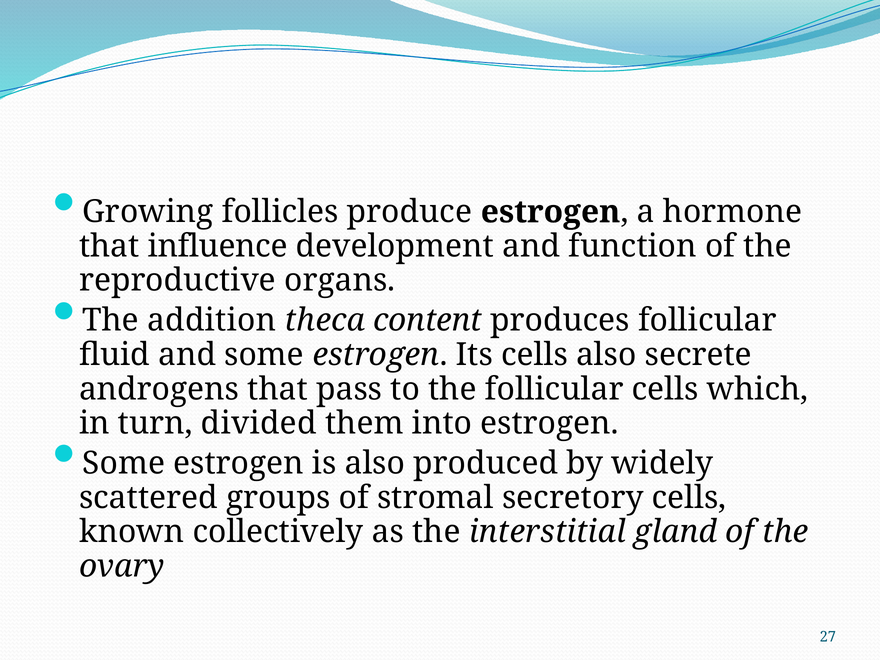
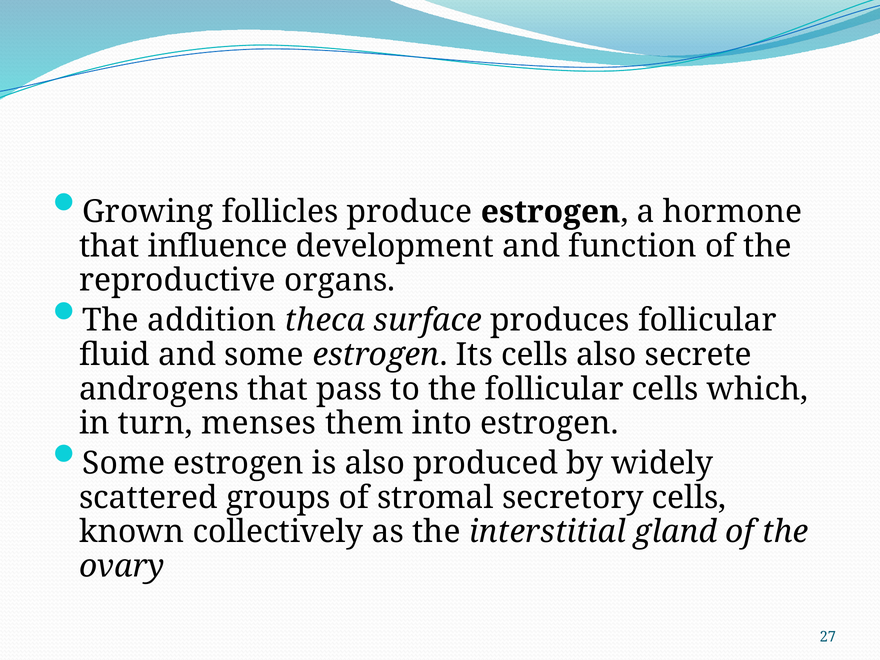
content: content -> surface
divided: divided -> menses
